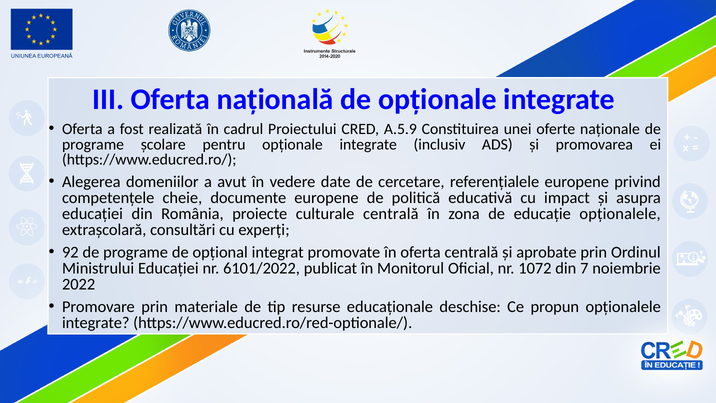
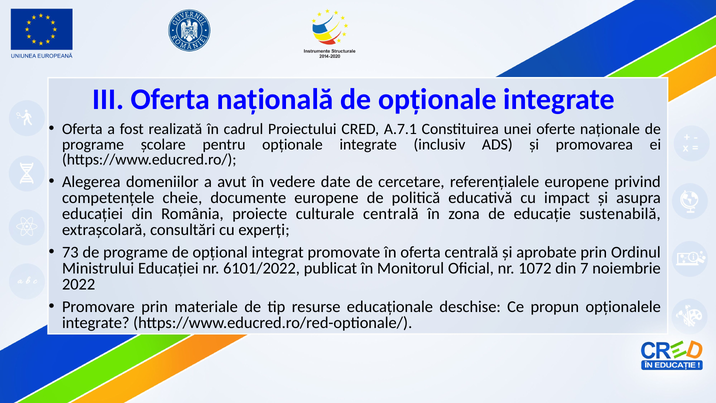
A.5.9: A.5.9 -> A.7.1
educație opționalele: opționalele -> sustenabilă
92: 92 -> 73
